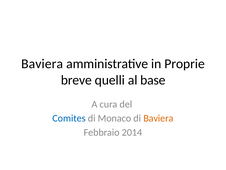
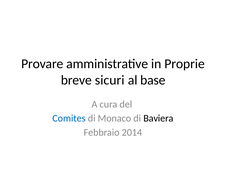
Baviera at (42, 64): Baviera -> Provare
quelli: quelli -> sicuri
Baviera at (158, 118) colour: orange -> black
